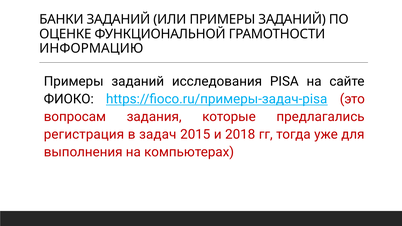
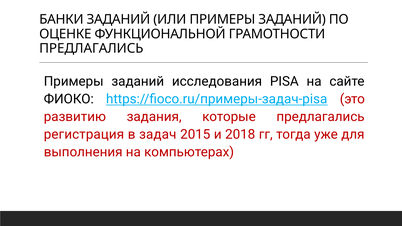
ИНФОРМАЦИЮ at (91, 48): ИНФОРМАЦИЮ -> ПРЕДЛАГАЛИСЬ
вопросам: вопросам -> развитию
